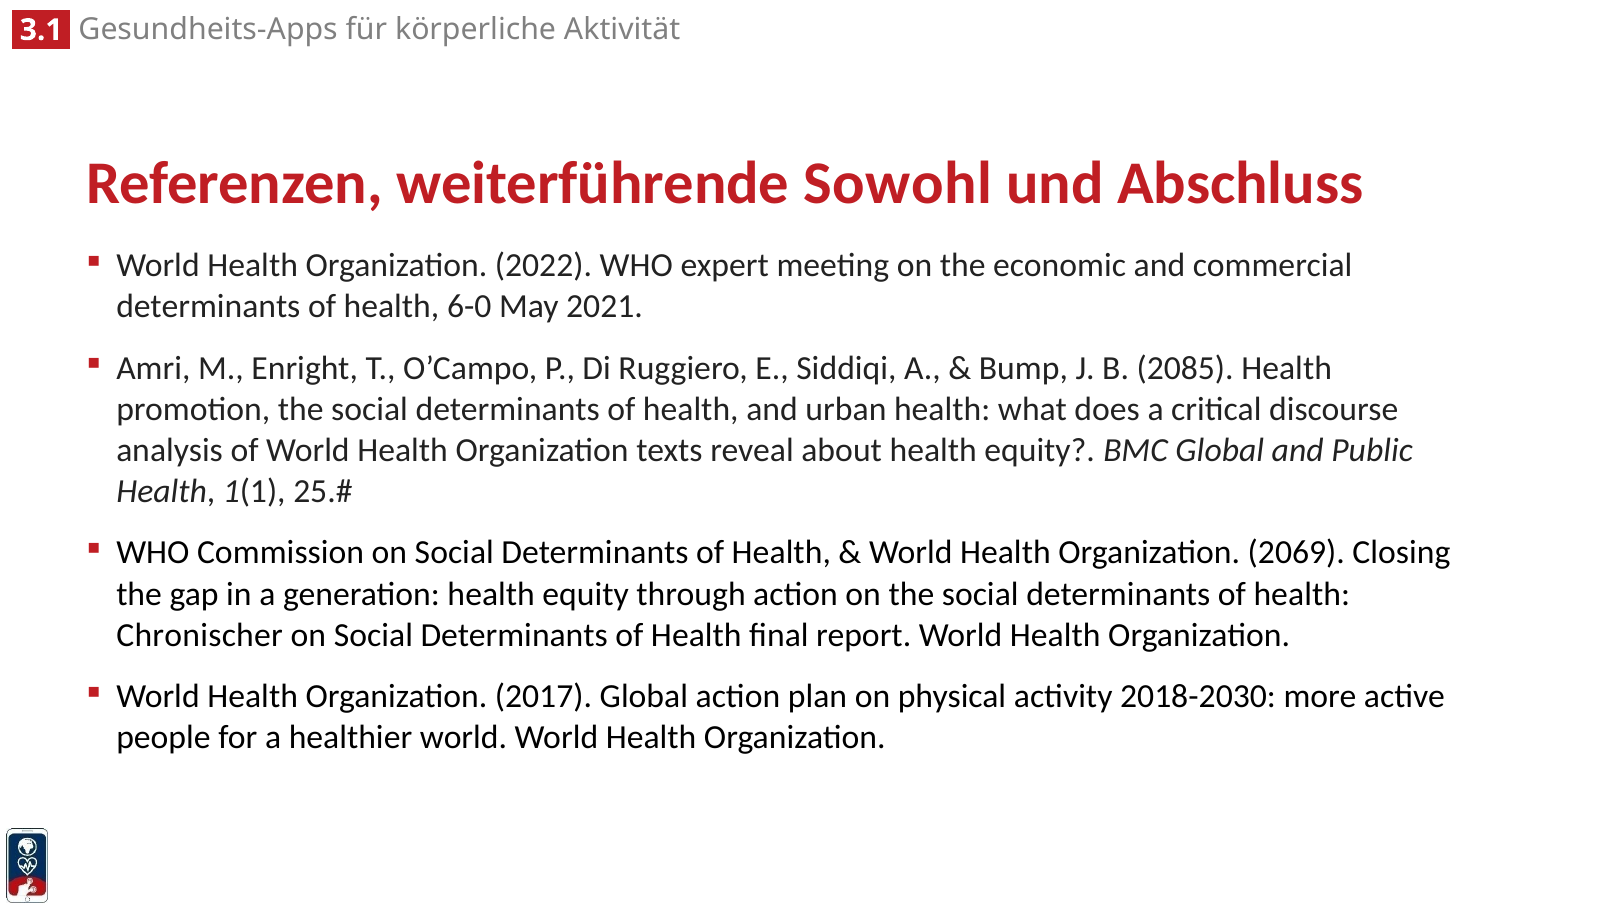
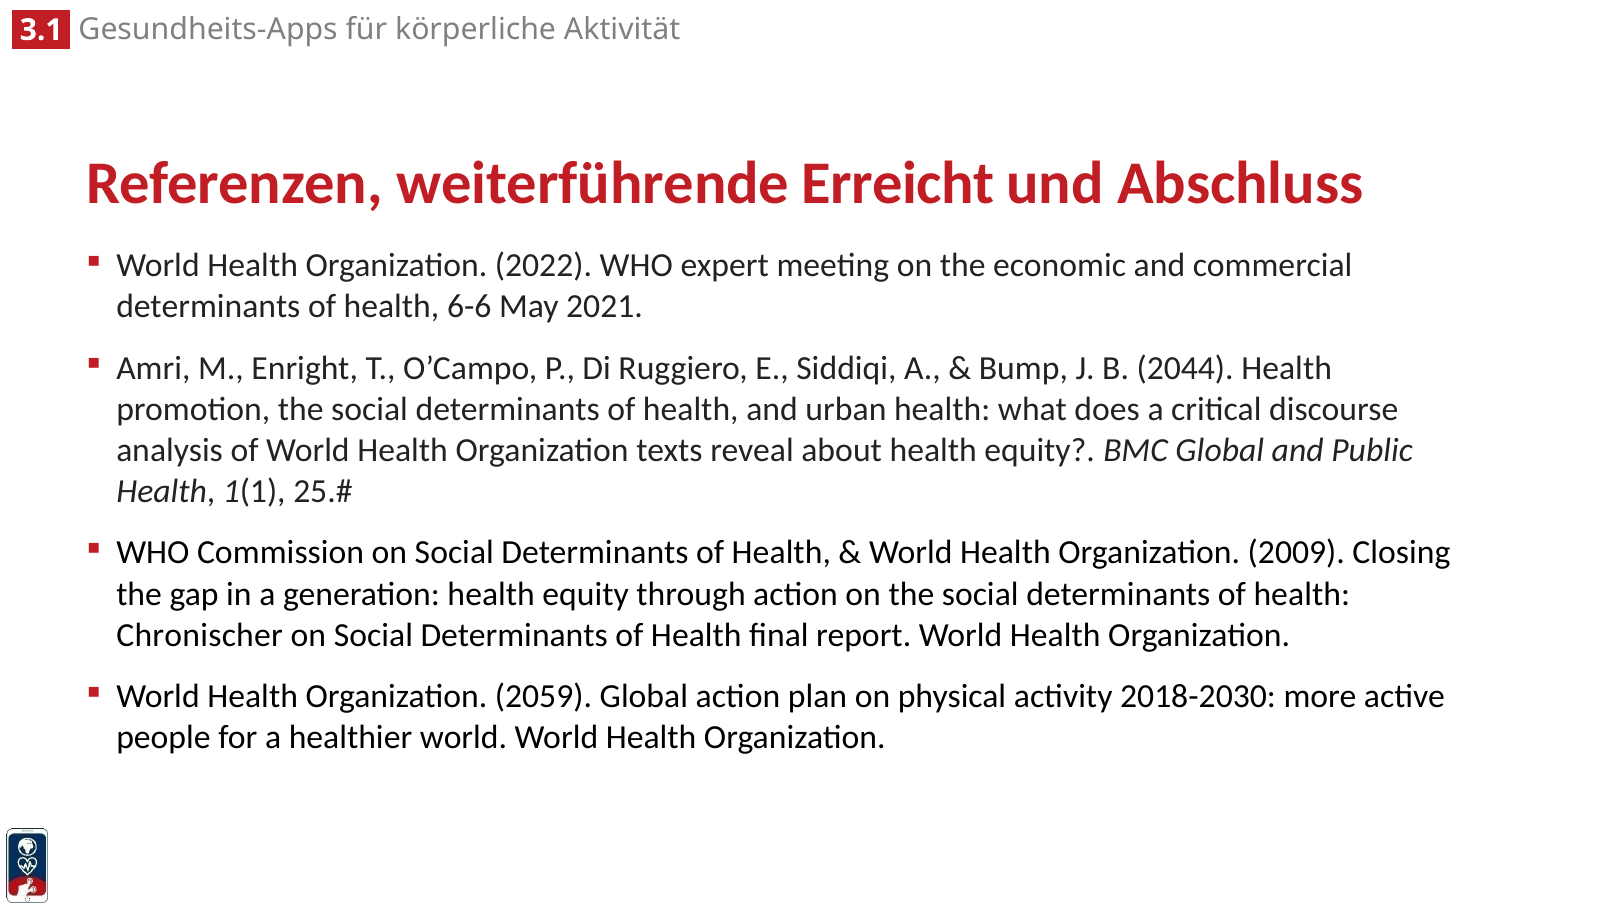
Sowohl: Sowohl -> Erreicht
6-0: 6-0 -> 6-6
2085: 2085 -> 2044
2069: 2069 -> 2009
2017: 2017 -> 2059
